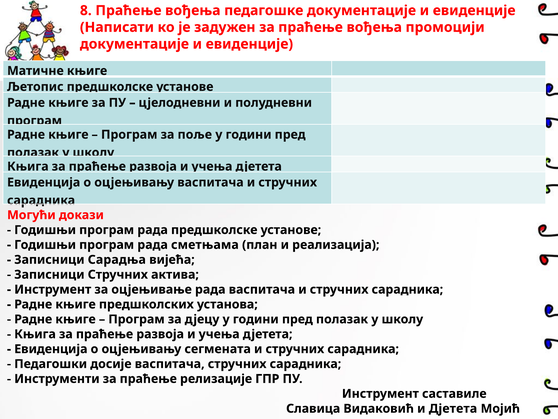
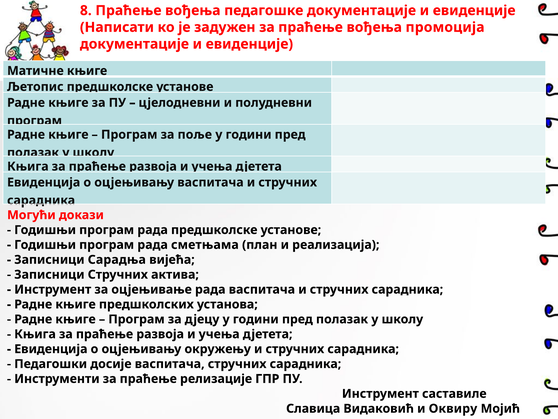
промоцији: промоцији -> промоција
сегмената: сегмената -> окружењу
и Дјетета: Дјетета -> Оквиру
